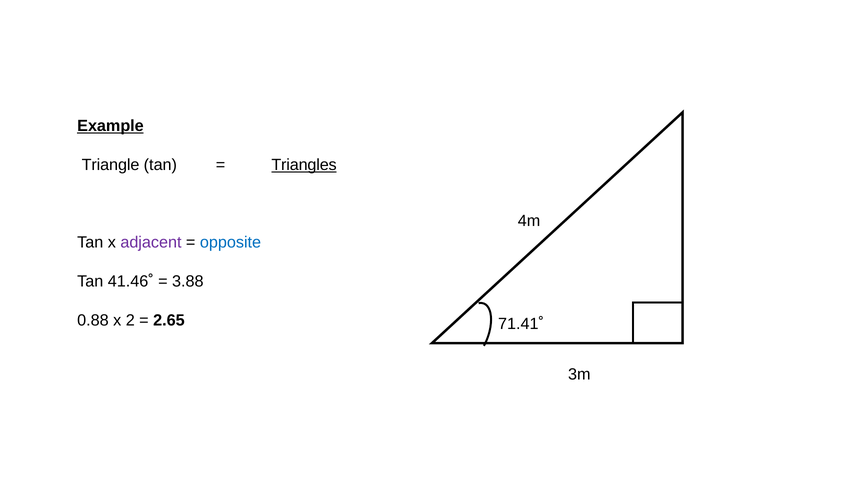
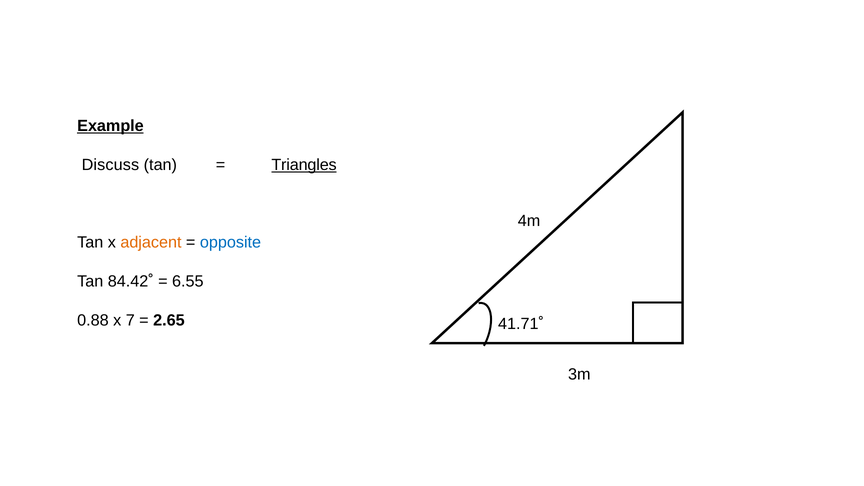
Triangle: Triangle -> Discuss
adjacent at (151, 243) colour: purple -> orange
41.46˚: 41.46˚ -> 84.42˚
3.88: 3.88 -> 6.55
2: 2 -> 7
71.41˚: 71.41˚ -> 41.71˚
